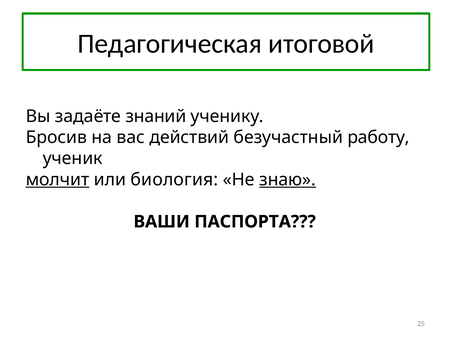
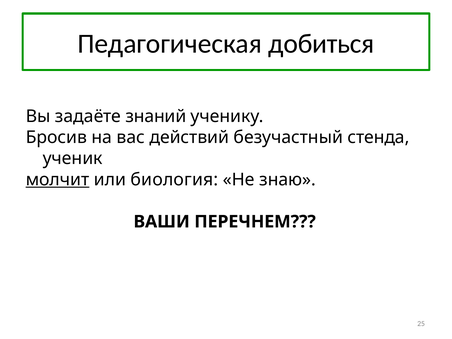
итоговой: итоговой -> добиться
работу: работу -> стенда
знаю underline: present -> none
ПАСПОРТА: ПАСПОРТА -> ПЕРЕЧНЕМ
